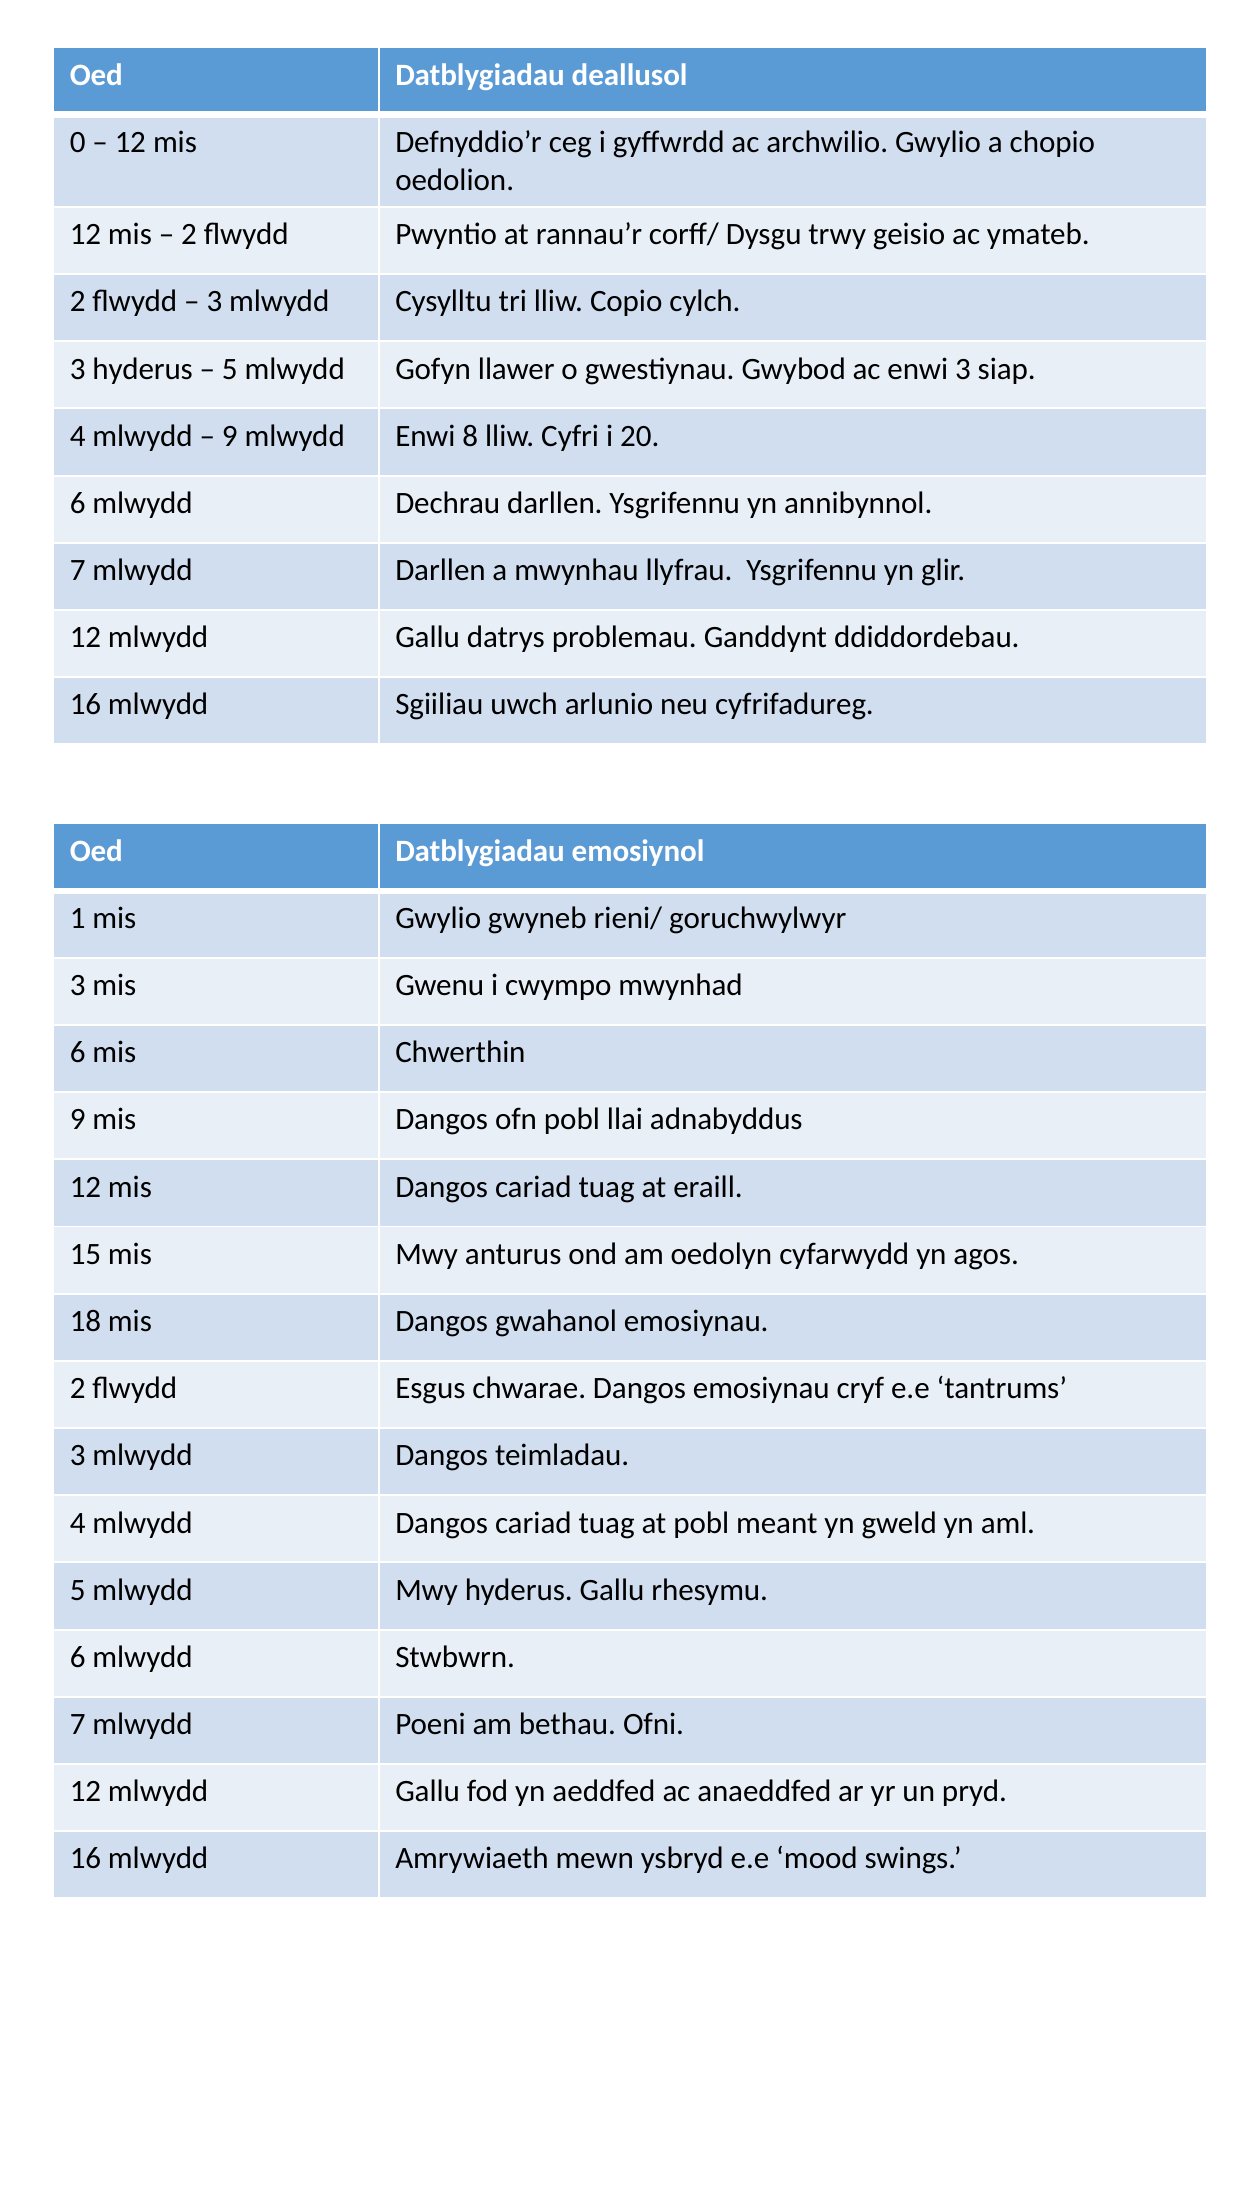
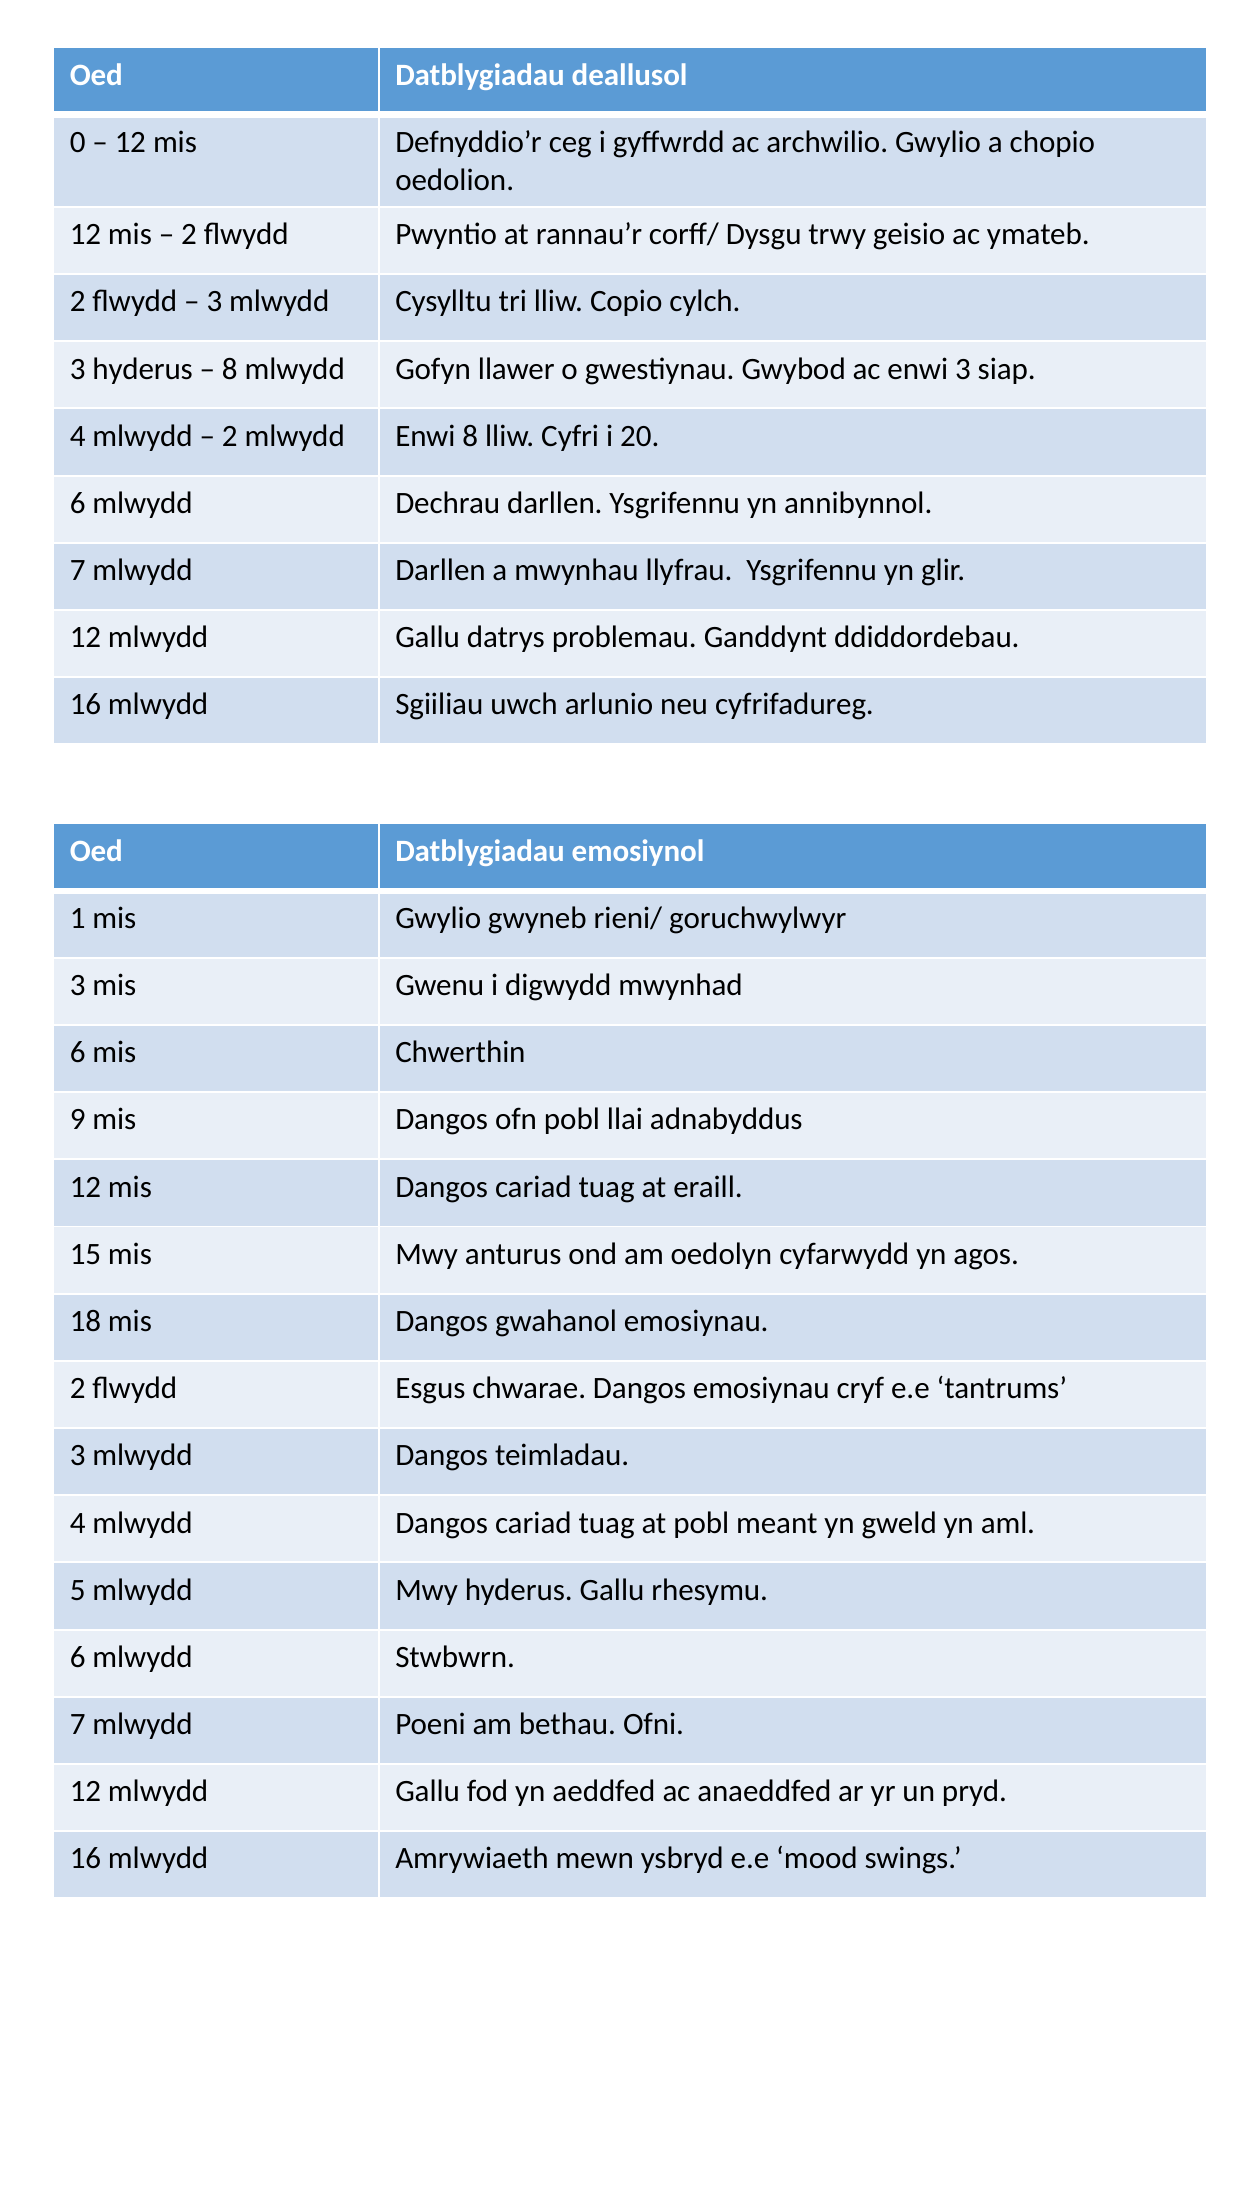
5 at (230, 369): 5 -> 8
9 at (230, 436): 9 -> 2
cwympo: cwympo -> digwydd
